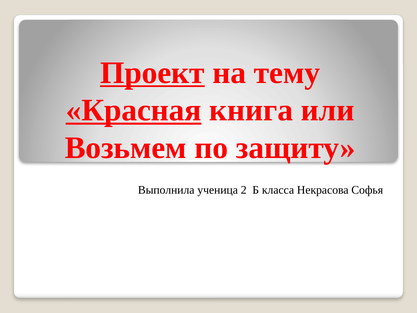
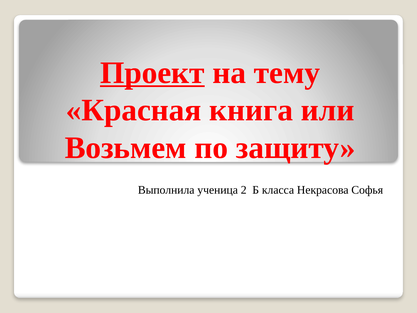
Красная underline: present -> none
